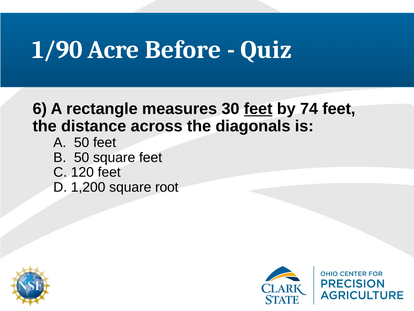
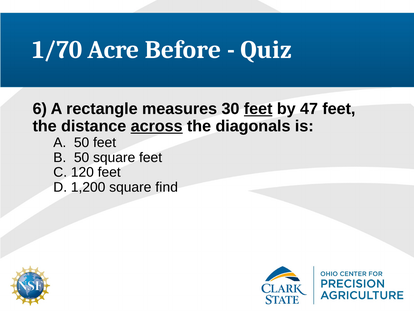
1/90: 1/90 -> 1/70
74: 74 -> 47
across underline: none -> present
root: root -> find
